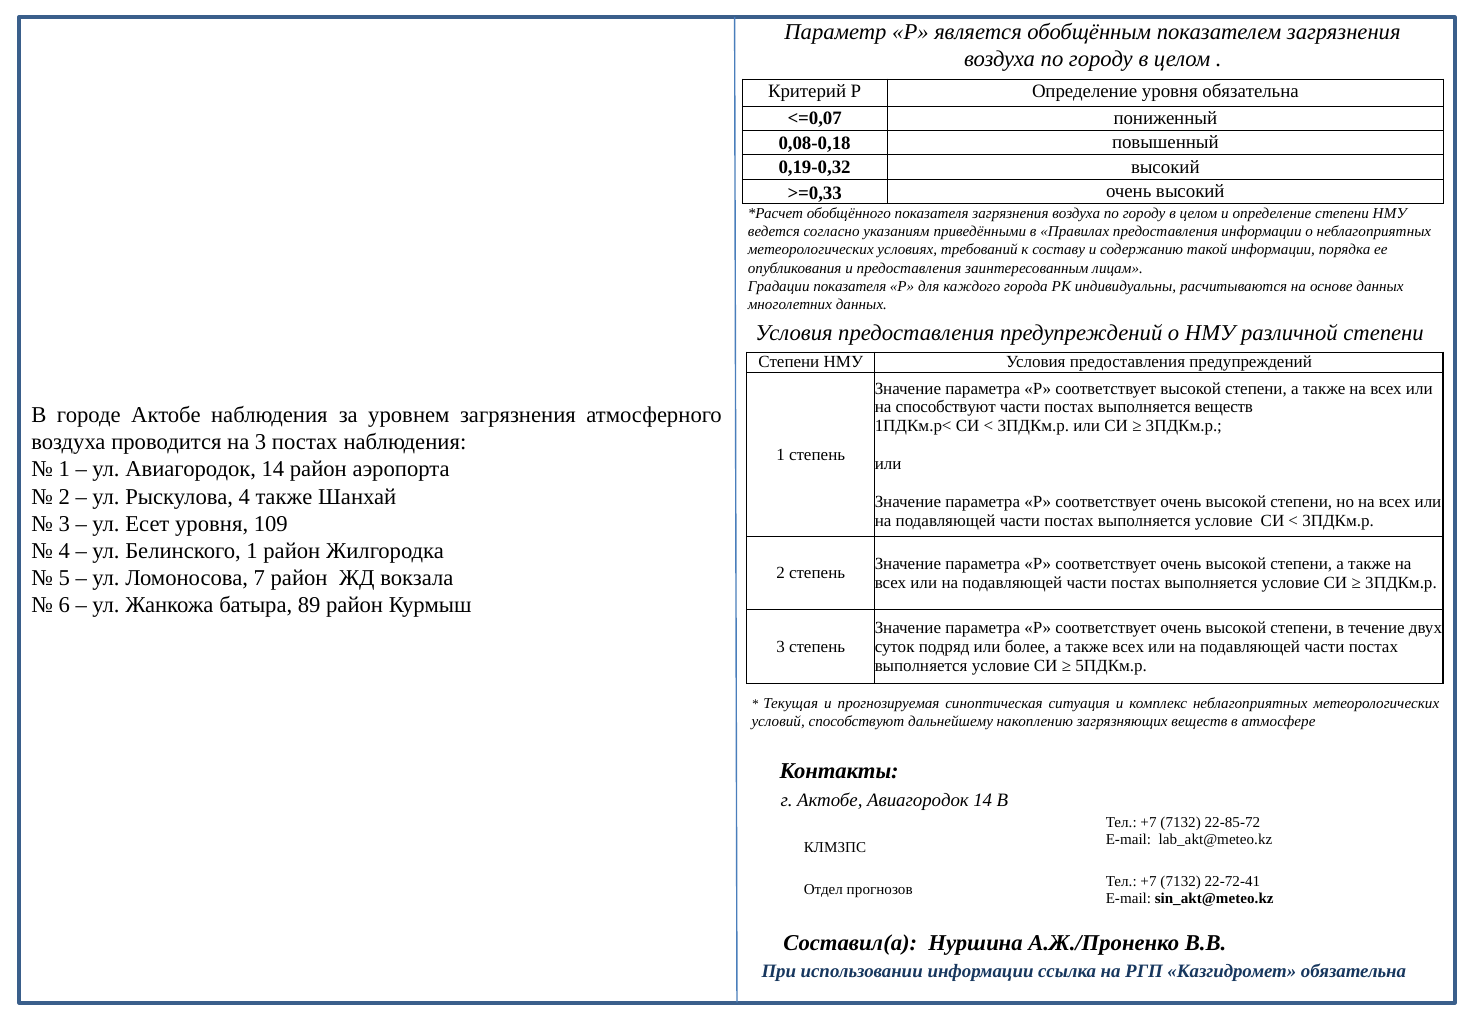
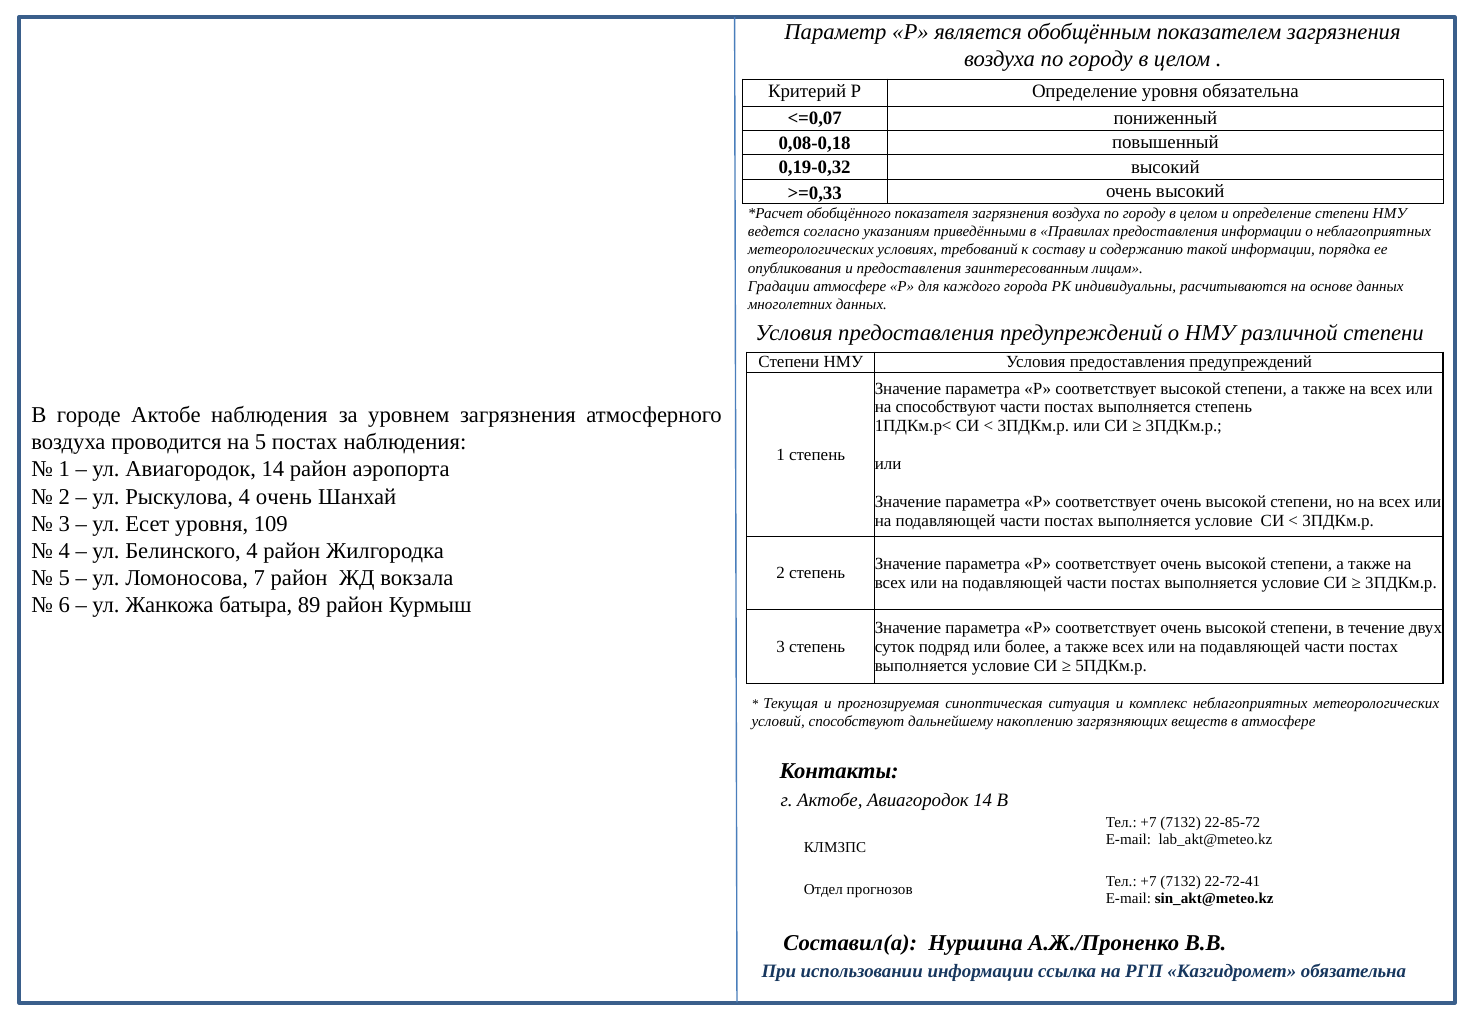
Градации показателя: показателя -> атмосфере
выполняется веществ: веществ -> степень
на 3: 3 -> 5
4 также: также -> очень
Белинского 1: 1 -> 4
